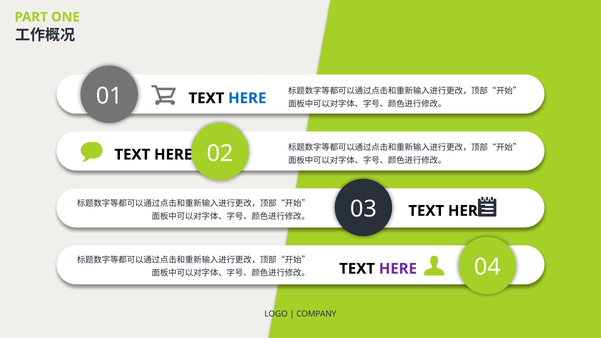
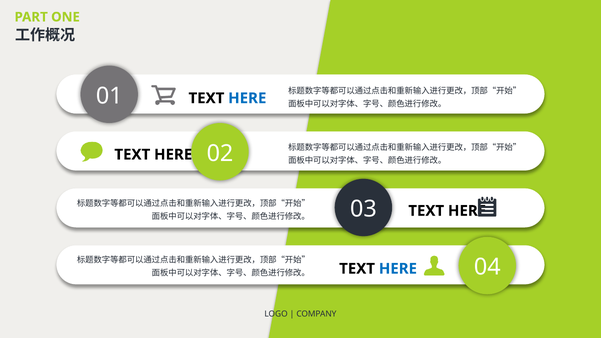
HERE at (398, 269) colour: purple -> blue
